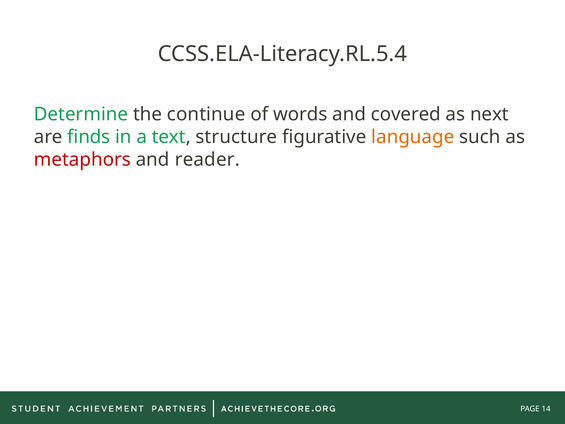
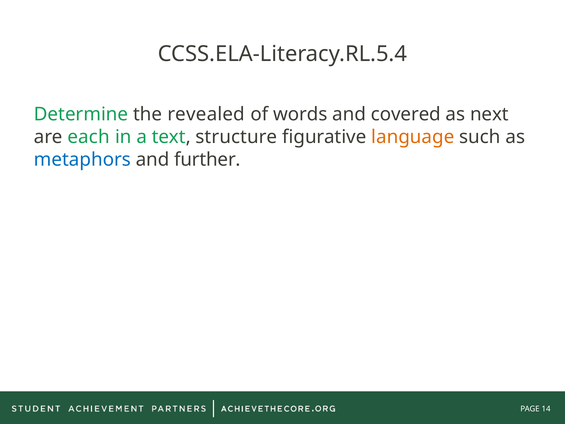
continue: continue -> revealed
finds: finds -> each
metaphors colour: red -> blue
reader: reader -> further
